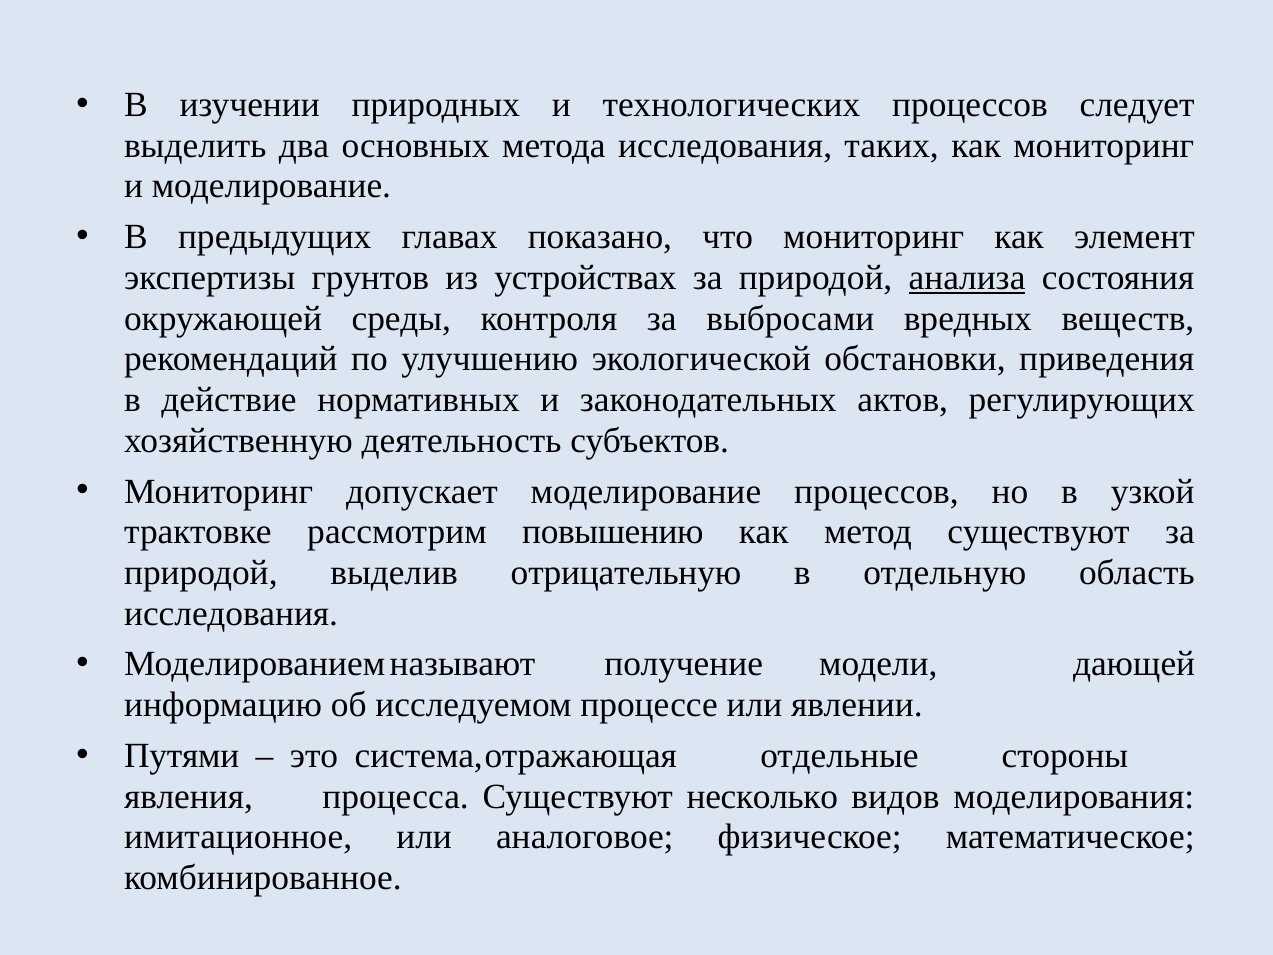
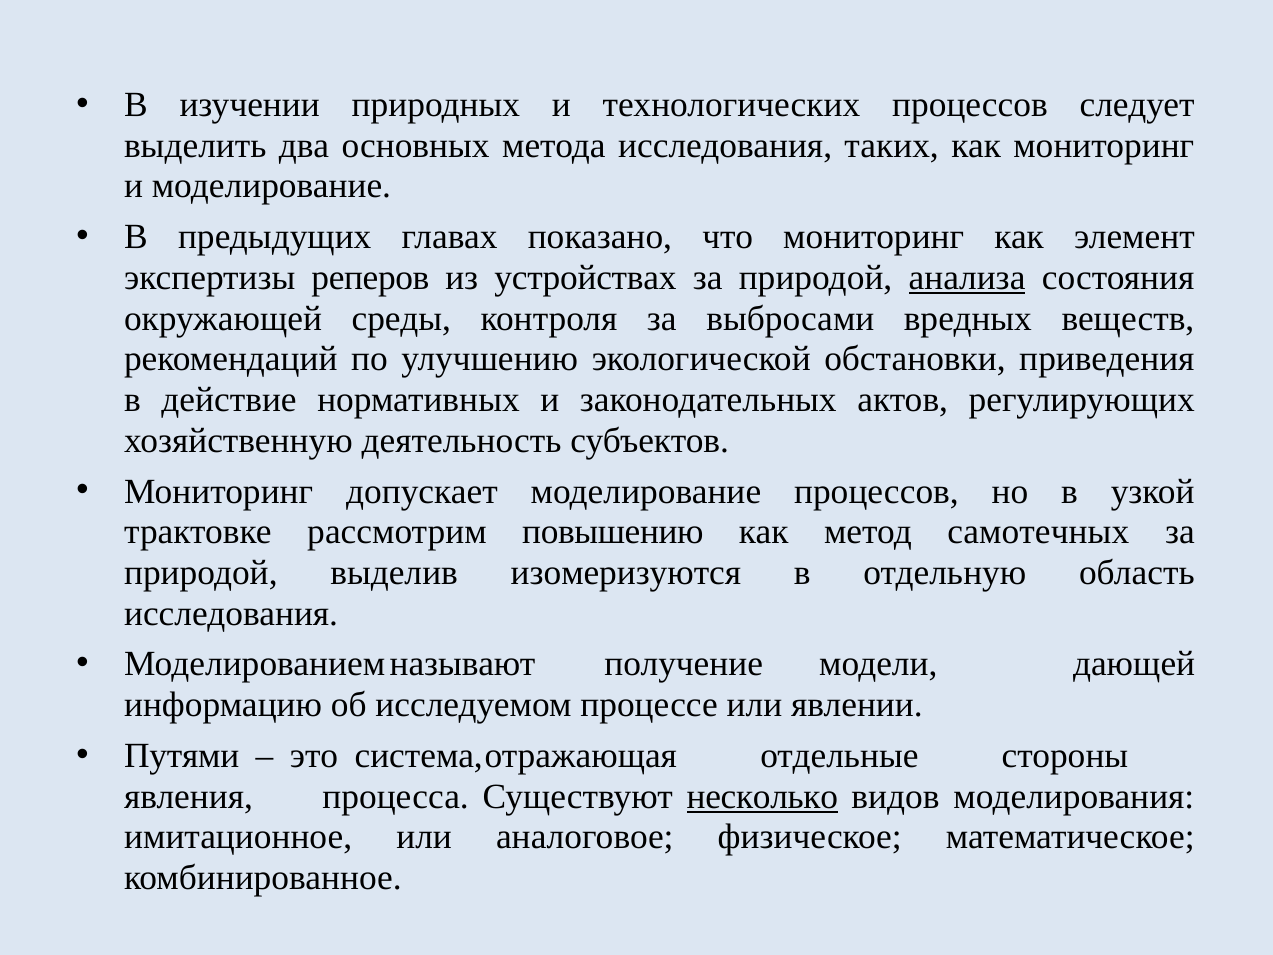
грунтов: грунтов -> реперов
метод существуют: существуют -> самотечных
отрицательную: отрицательную -> изомеризуются
несколько underline: none -> present
